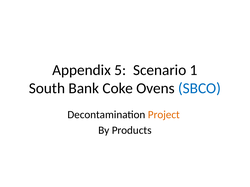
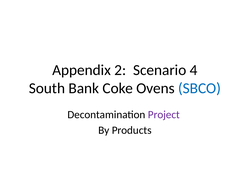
5: 5 -> 2
1: 1 -> 4
Project colour: orange -> purple
